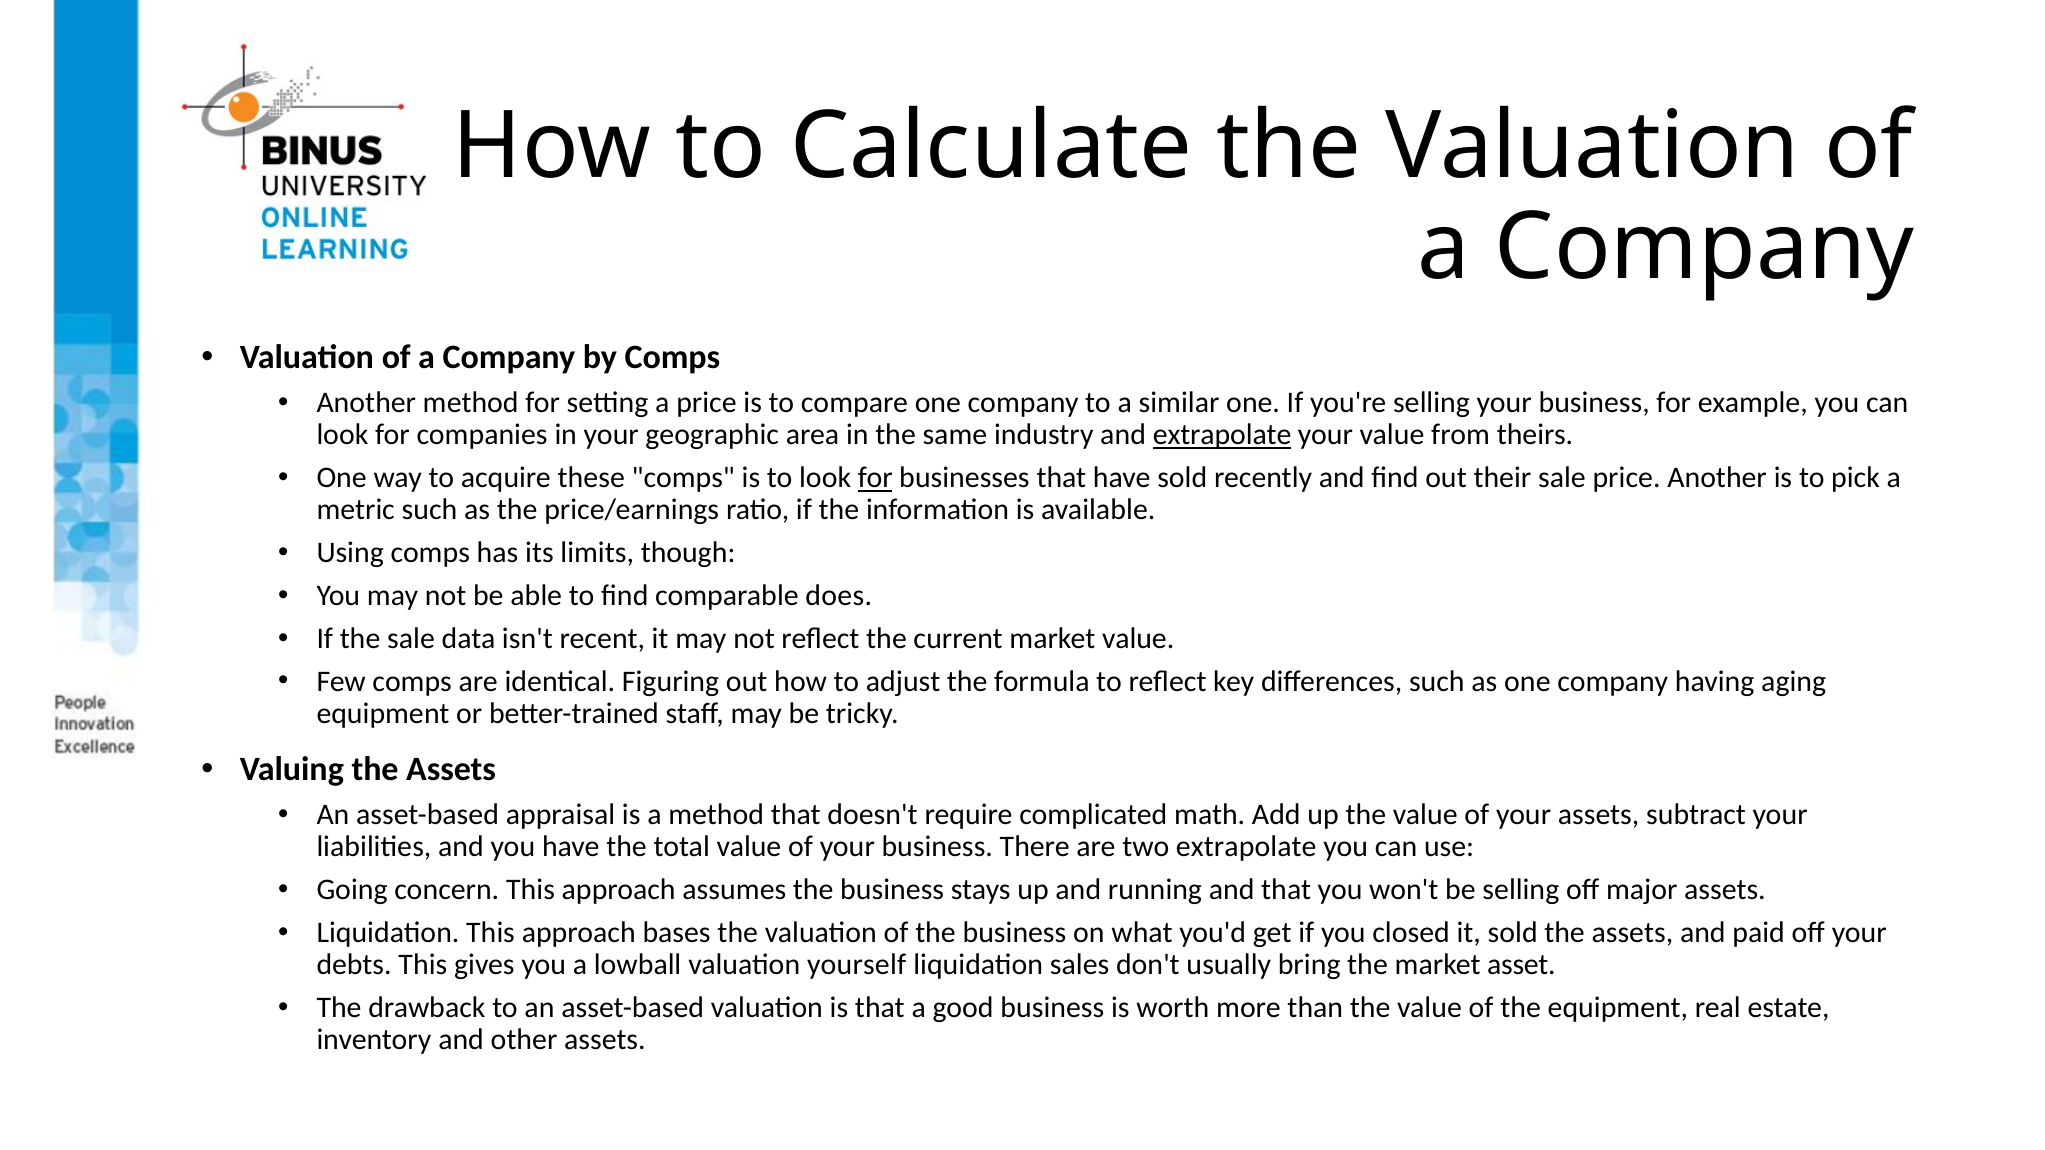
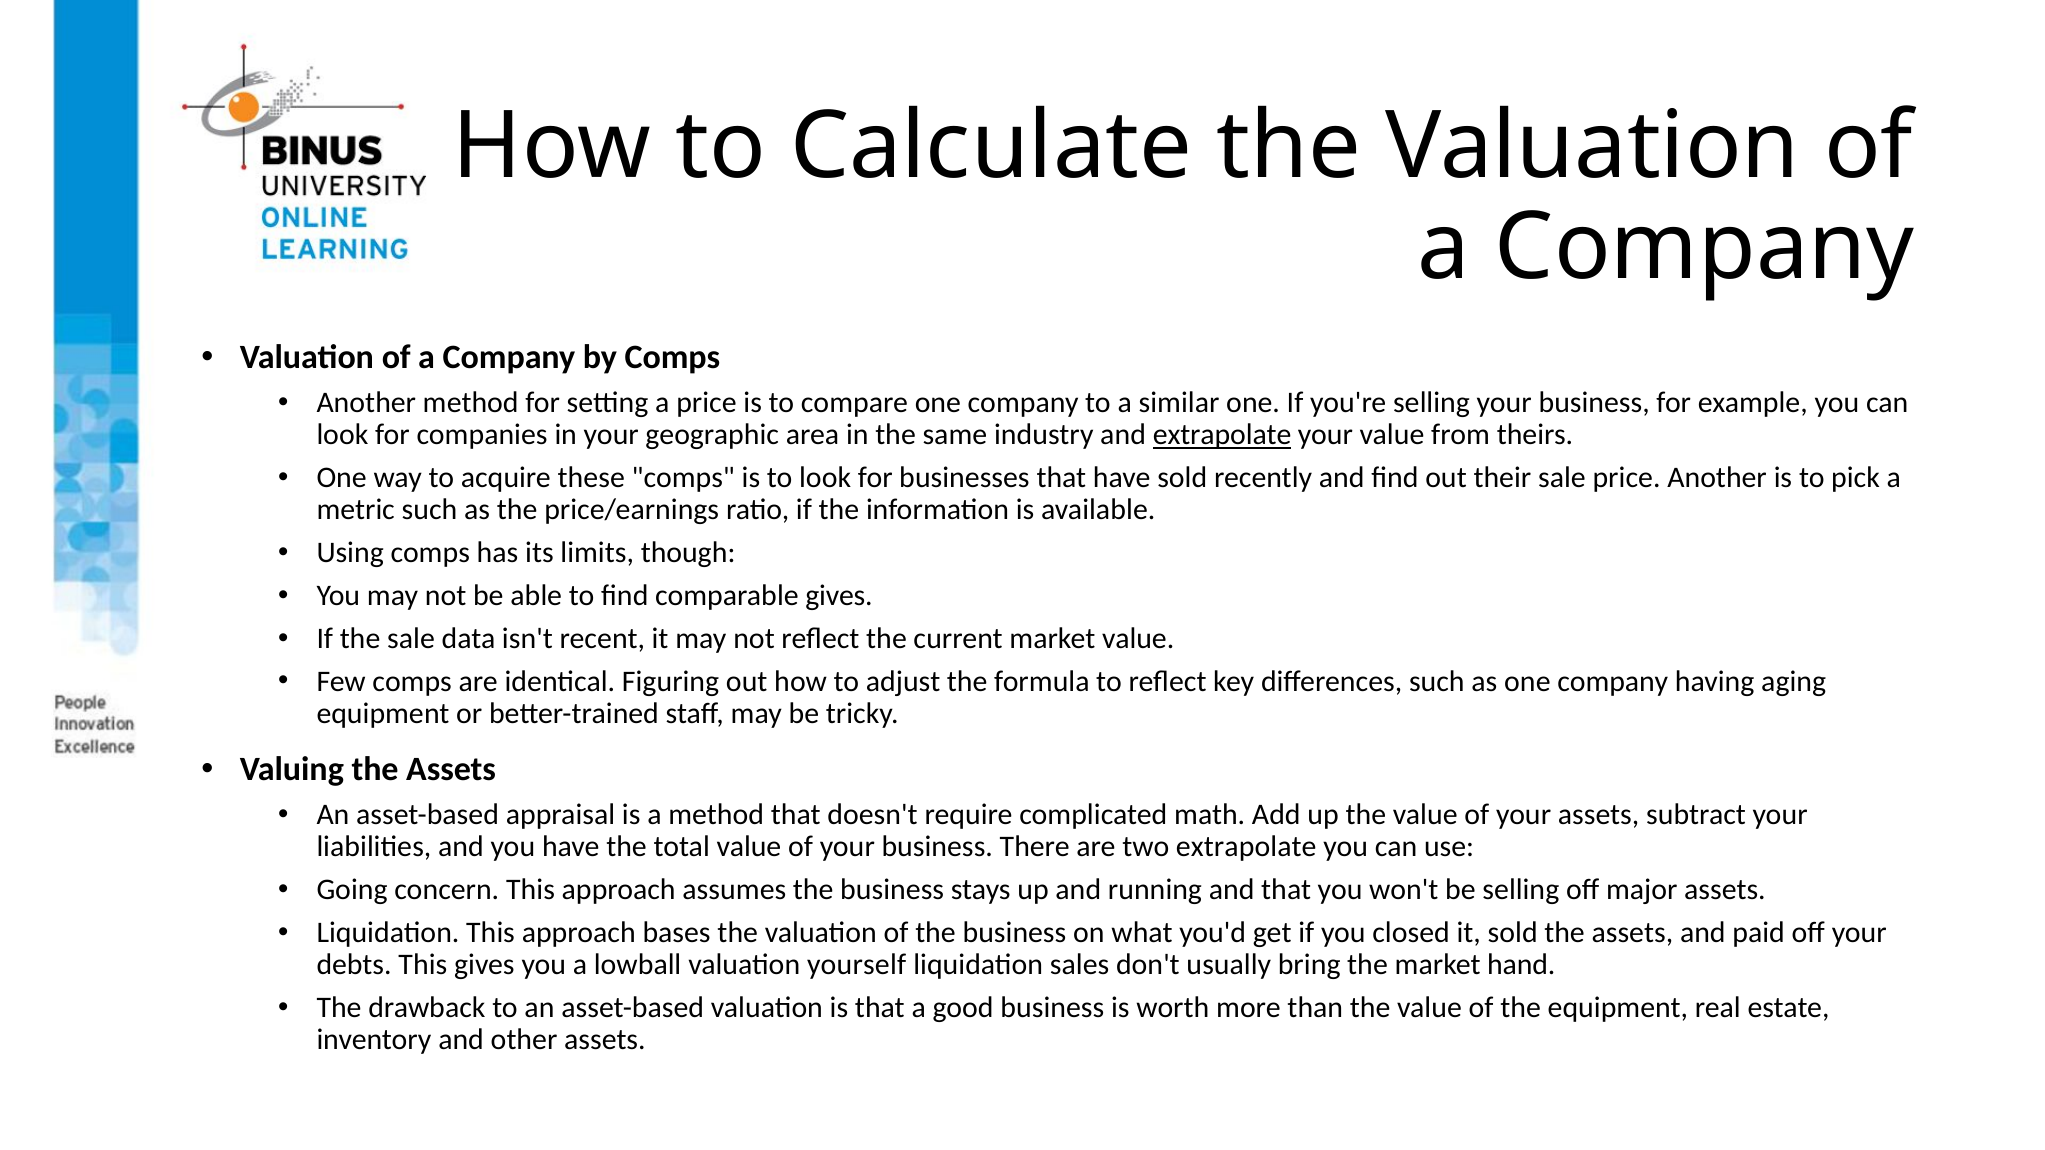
for at (875, 478) underline: present -> none
comparable does: does -> gives
asset: asset -> hand
